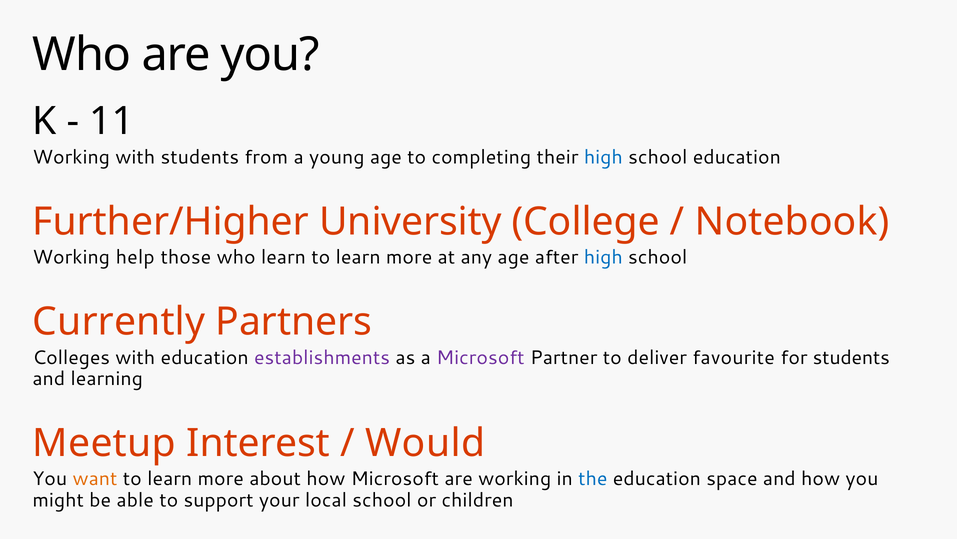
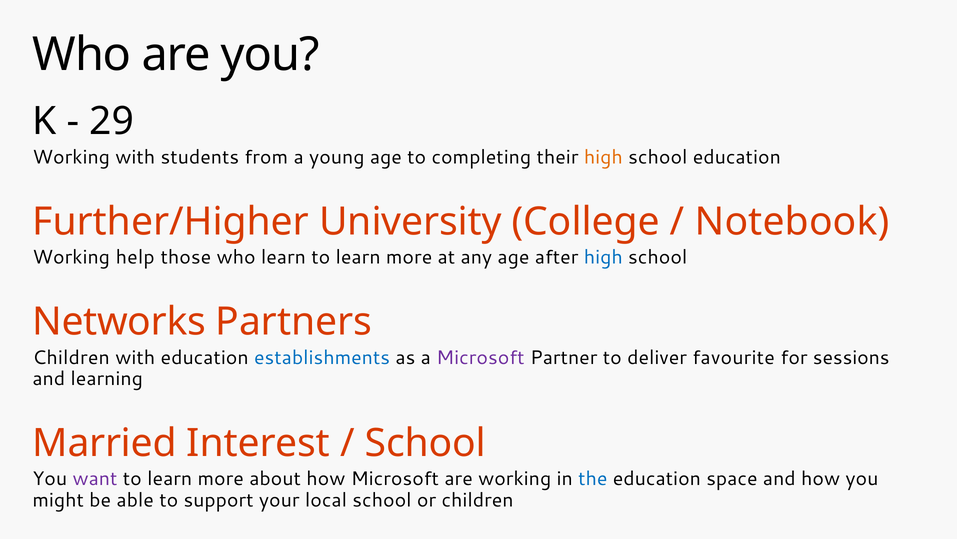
11: 11 -> 29
high at (603, 157) colour: blue -> orange
Currently: Currently -> Networks
Colleges at (71, 357): Colleges -> Children
establishments colour: purple -> blue
for students: students -> sessions
Meetup: Meetup -> Married
Would at (425, 443): Would -> School
want colour: orange -> purple
